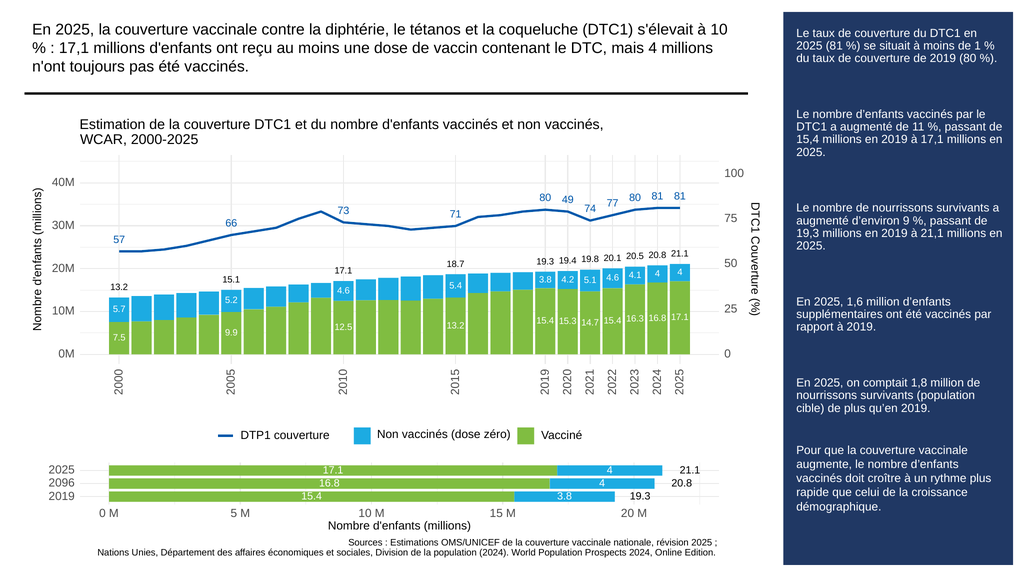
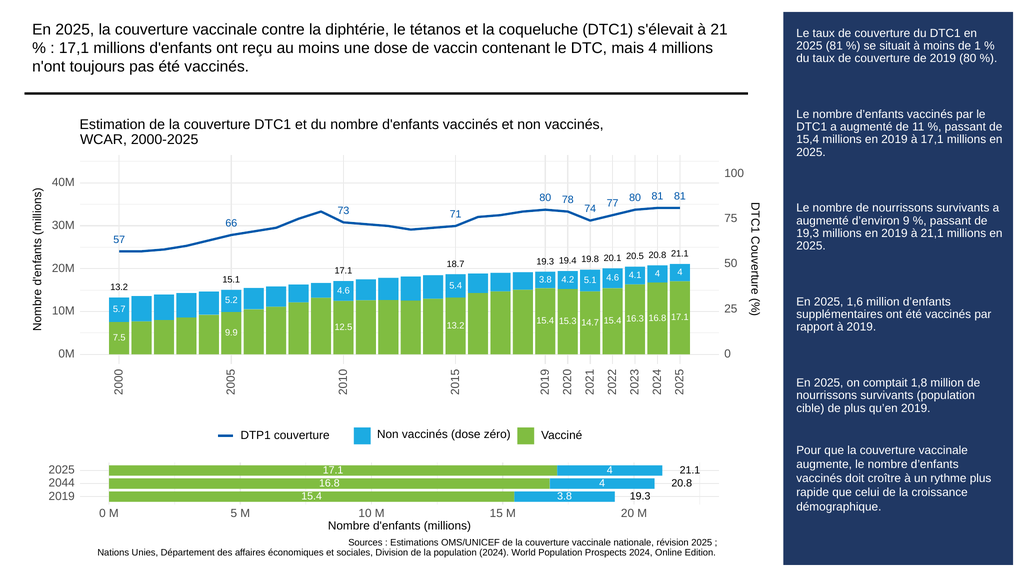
à 10: 10 -> 21
49: 49 -> 78
2096: 2096 -> 2044
